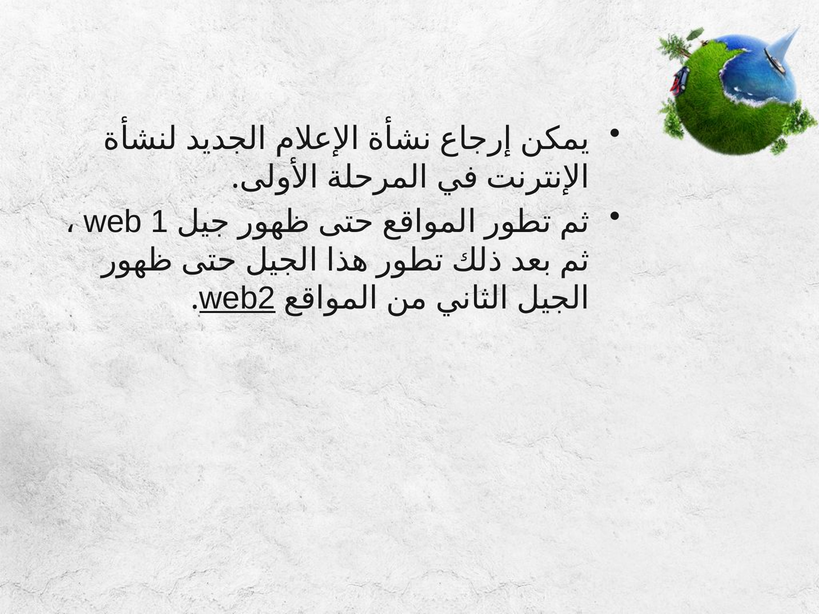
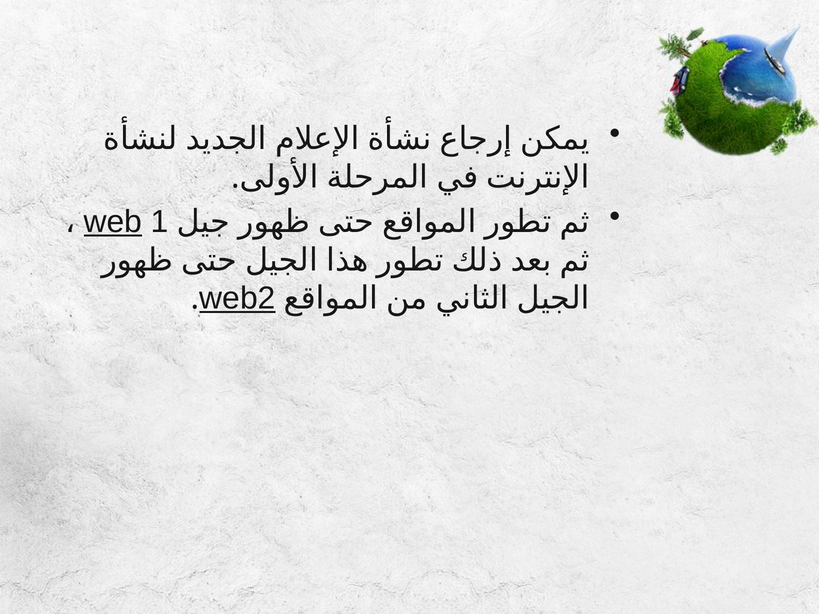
web underline: none -> present
